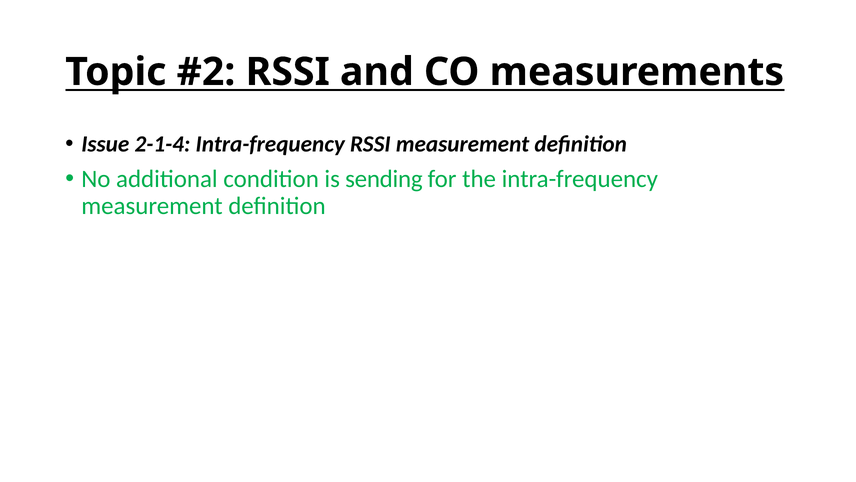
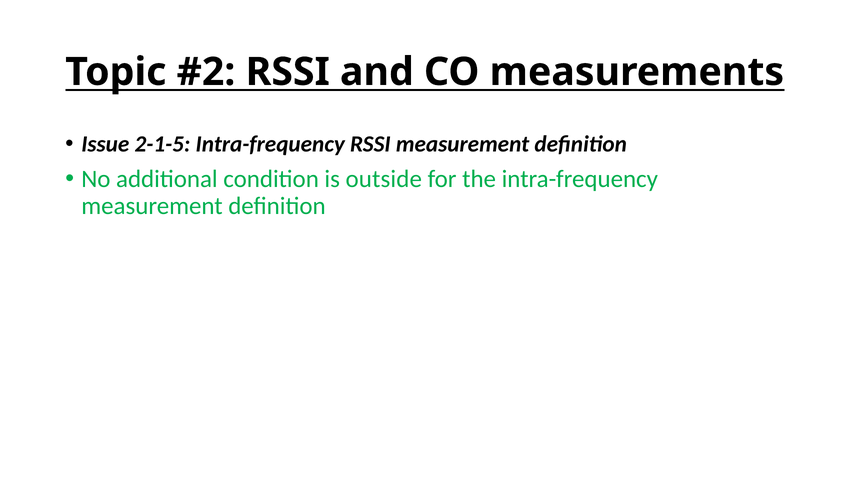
2-1-4: 2-1-4 -> 2-1-5
sending: sending -> outside
